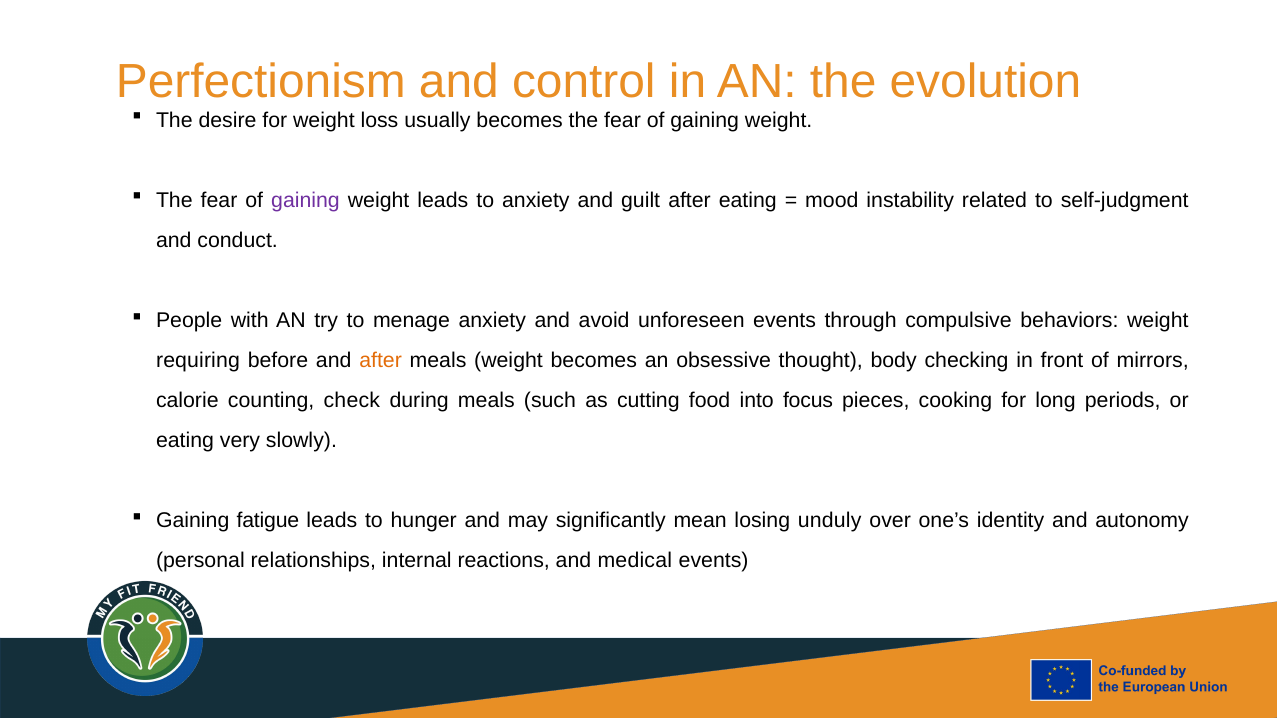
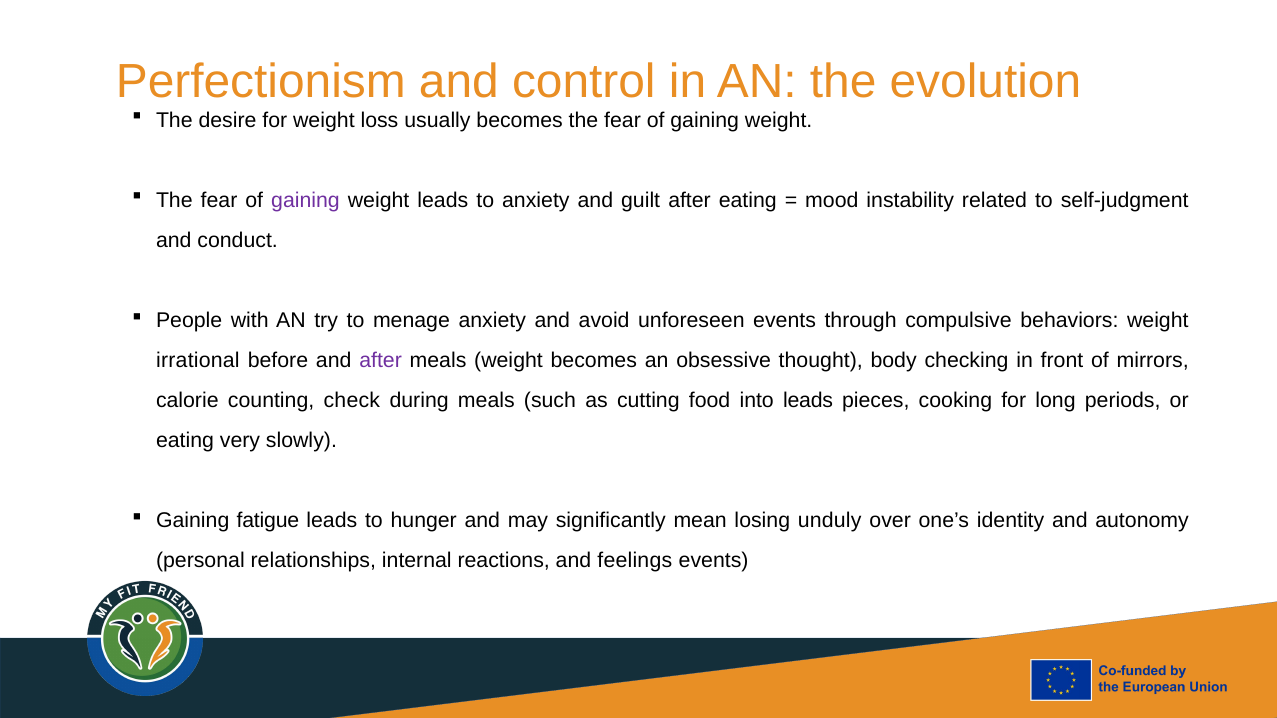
requiring: requiring -> irrational
after at (381, 361) colour: orange -> purple
into focus: focus -> leads
medical: medical -> feelings
